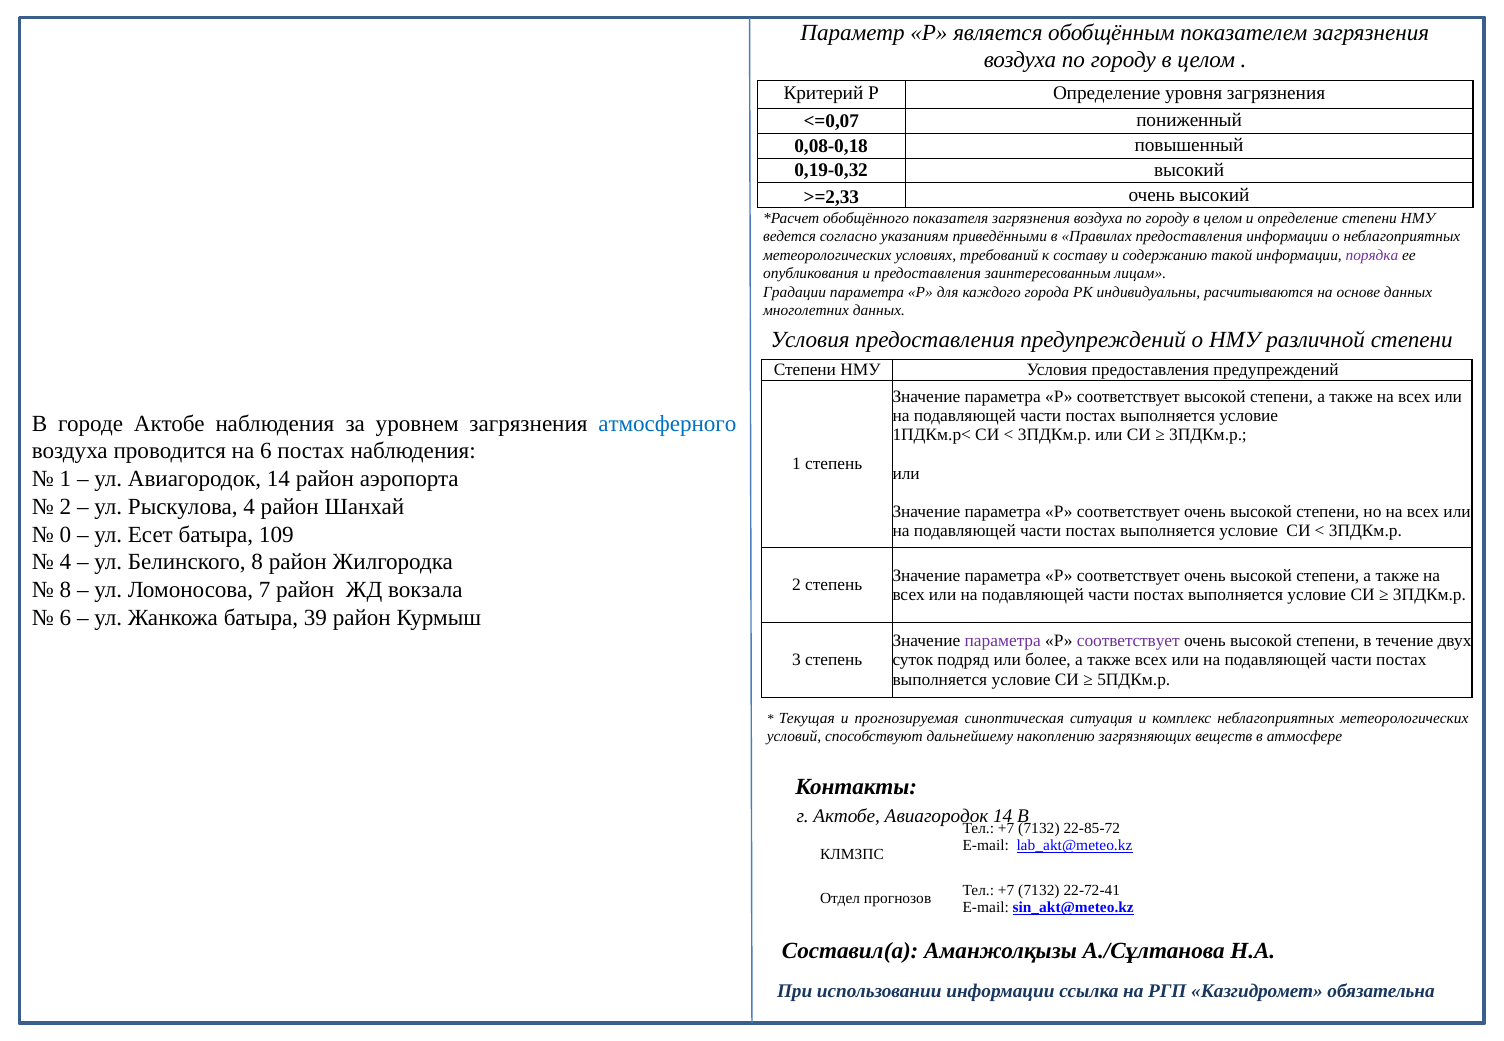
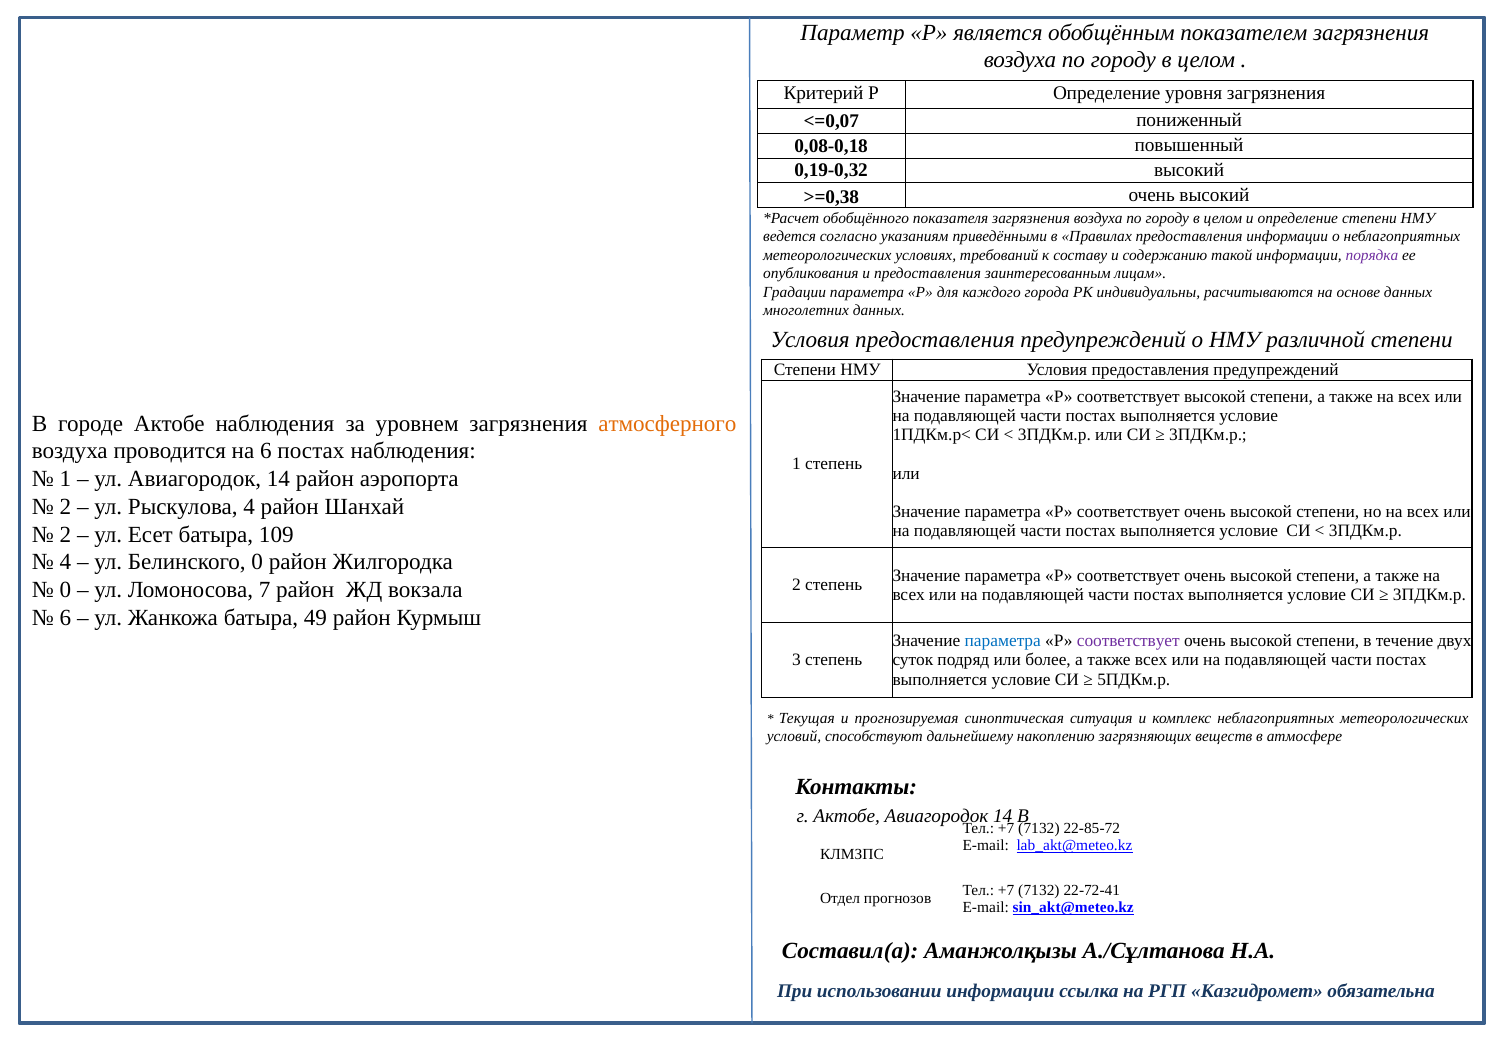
>=2,33: >=2,33 -> >=0,38
атмосферного colour: blue -> orange
0 at (66, 535): 0 -> 2
Белинского 8: 8 -> 0
8 at (66, 590): 8 -> 0
39: 39 -> 49
параметра at (1003, 641) colour: purple -> blue
